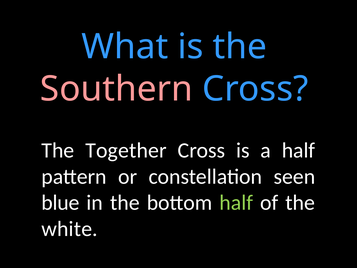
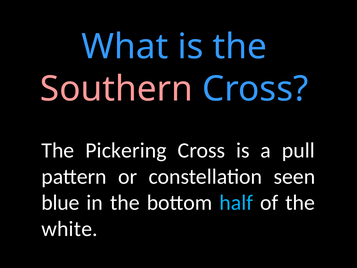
Together: Together -> Pickering
a half: half -> pull
half at (236, 203) colour: light green -> light blue
